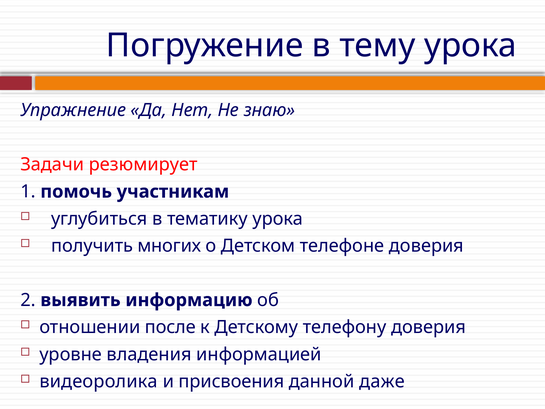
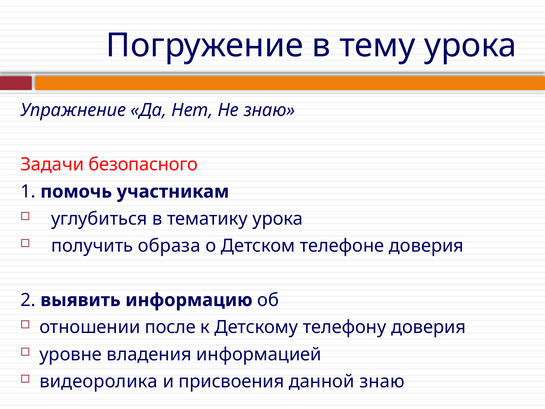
резюмирует: резюмирует -> безопасного
многих: многих -> образа
данной даже: даже -> знаю
